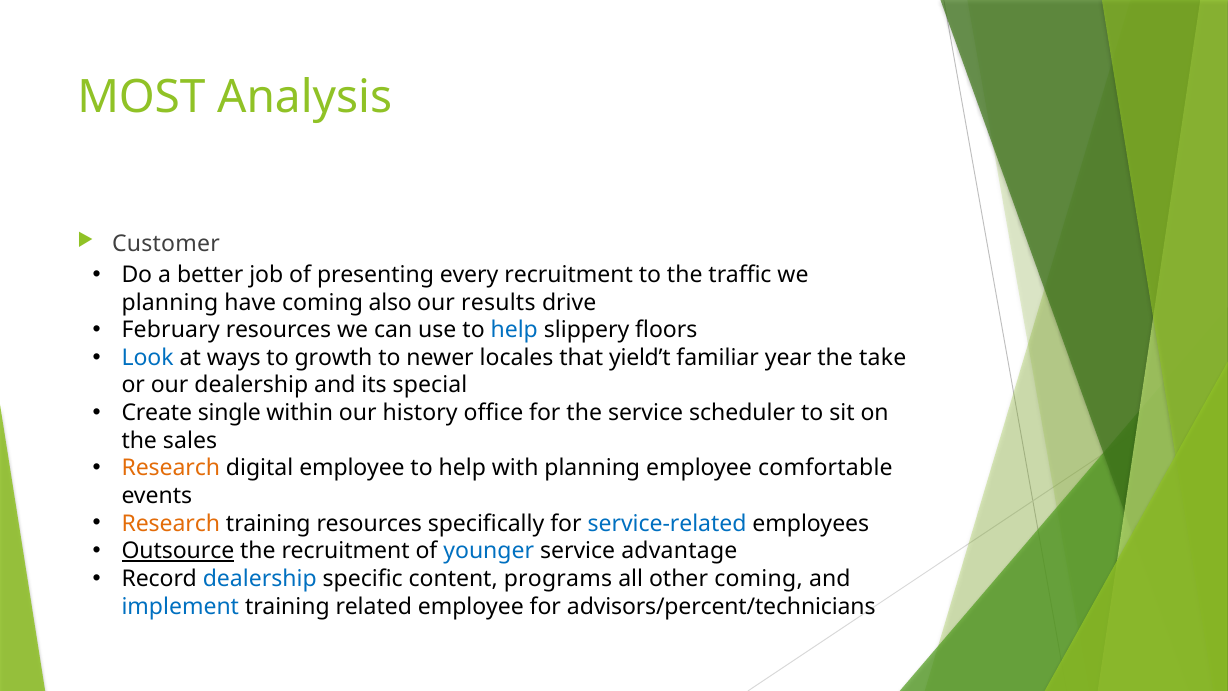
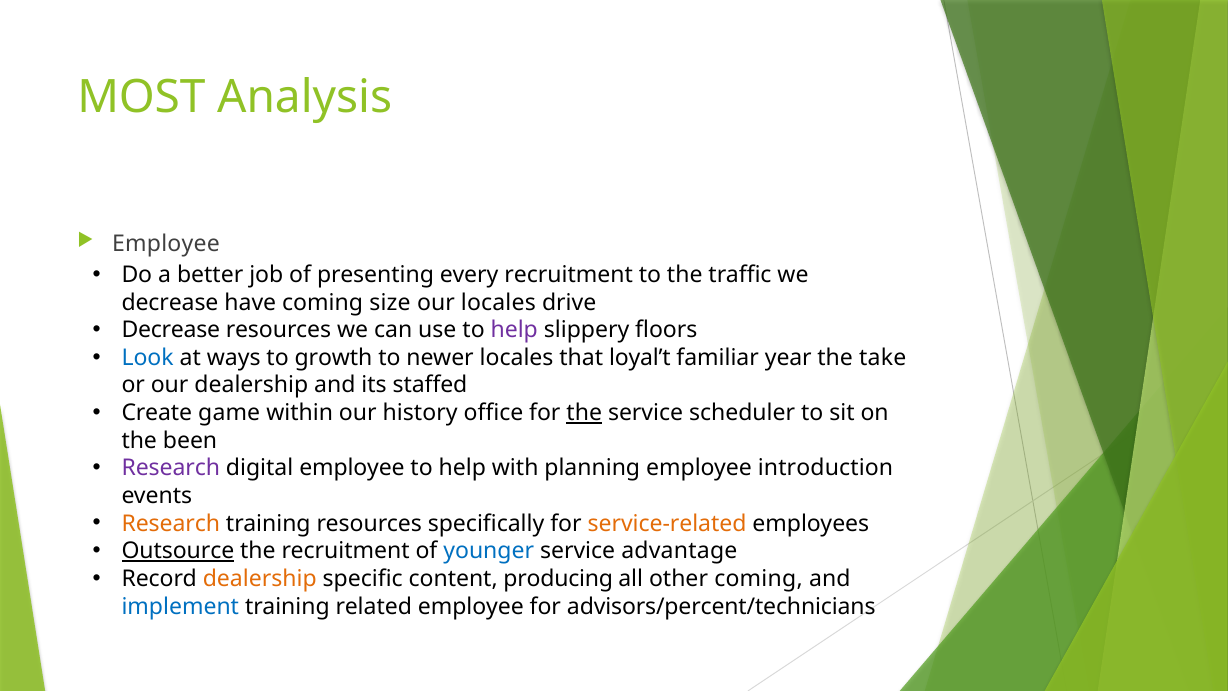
Customer at (166, 244): Customer -> Employee
planning at (170, 302): planning -> decrease
also: also -> size
our results: results -> locales
February at (171, 330): February -> Decrease
help at (514, 330) colour: blue -> purple
yield’t: yield’t -> loyal’t
special: special -> staffed
single: single -> game
the at (584, 413) underline: none -> present
sales: sales -> been
Research at (171, 468) colour: orange -> purple
comfortable: comfortable -> introduction
service-related colour: blue -> orange
dealership at (260, 579) colour: blue -> orange
programs: programs -> producing
